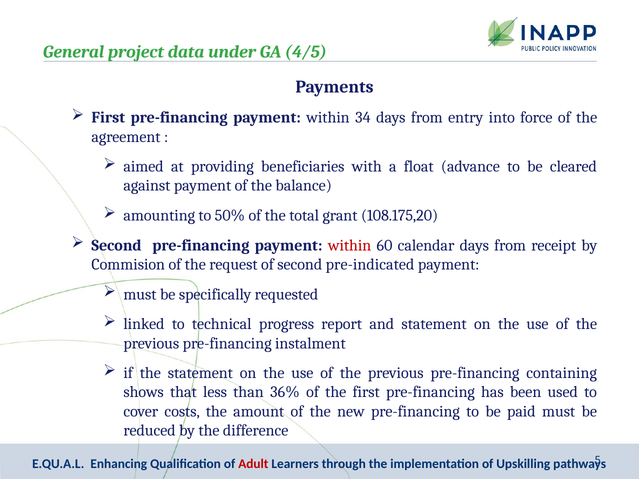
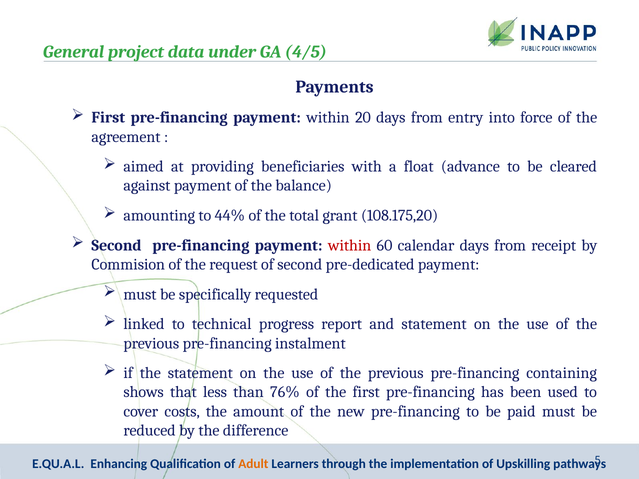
34: 34 -> 20
50%: 50% -> 44%
pre-indicated: pre-indicated -> pre-dedicated
36%: 36% -> 76%
Adult colour: red -> orange
